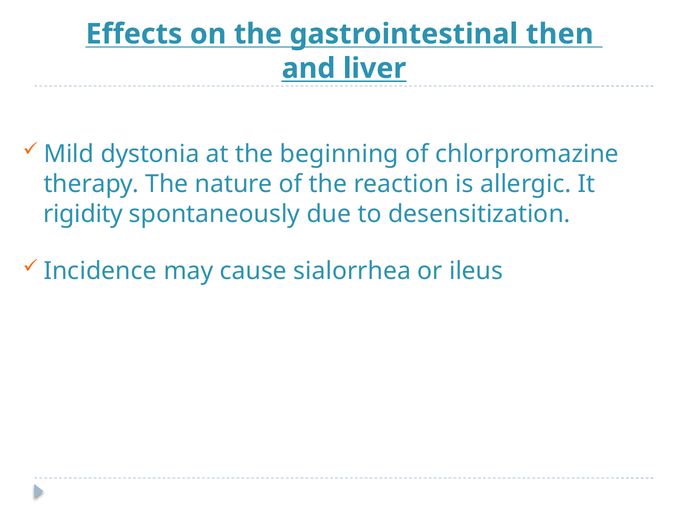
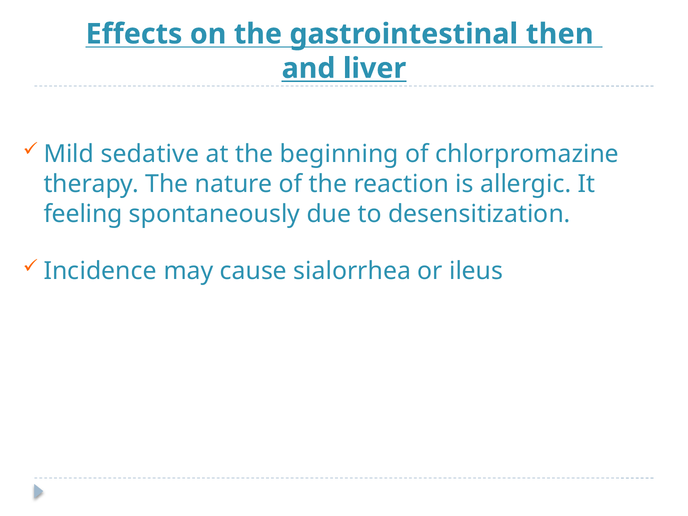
dystonia: dystonia -> sedative
rigidity: rigidity -> feeling
